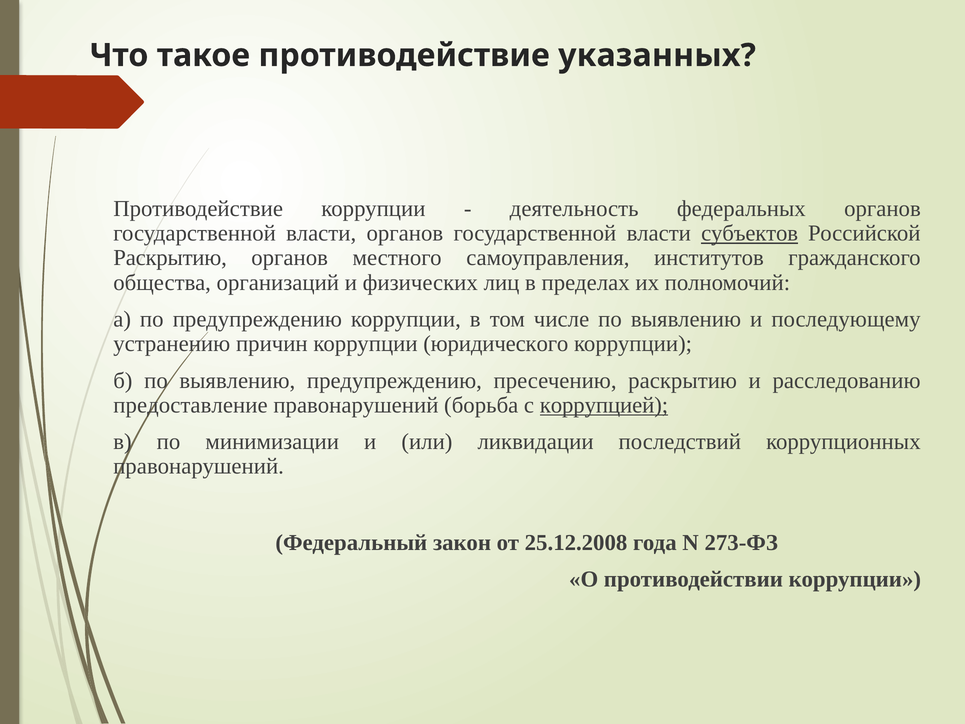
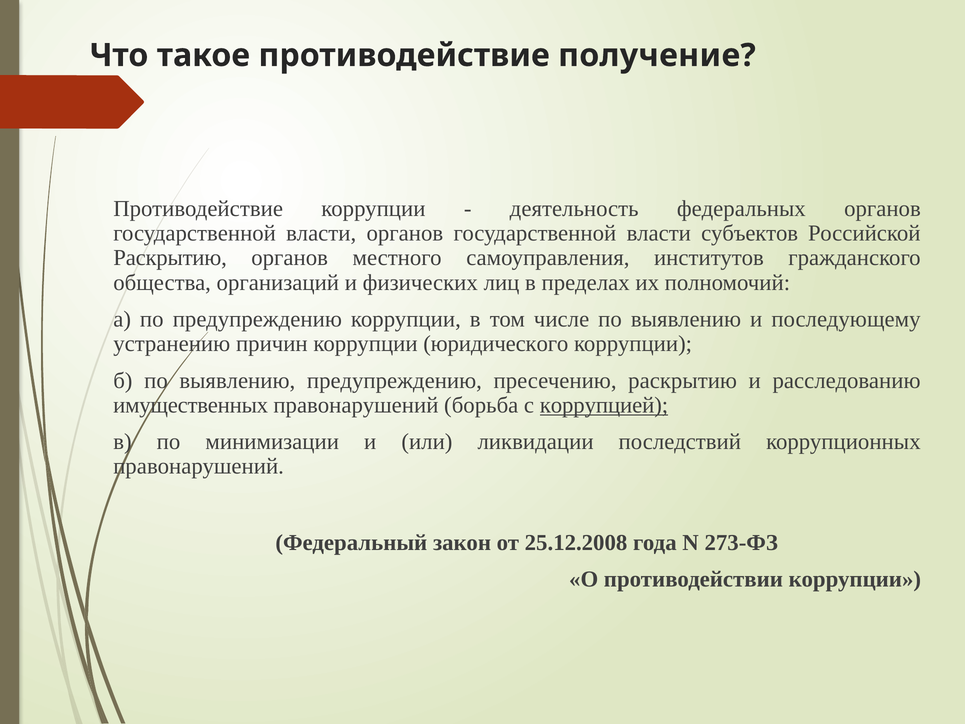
указанных: указанных -> получение
субъектов underline: present -> none
предоставление: предоставление -> имущественных
